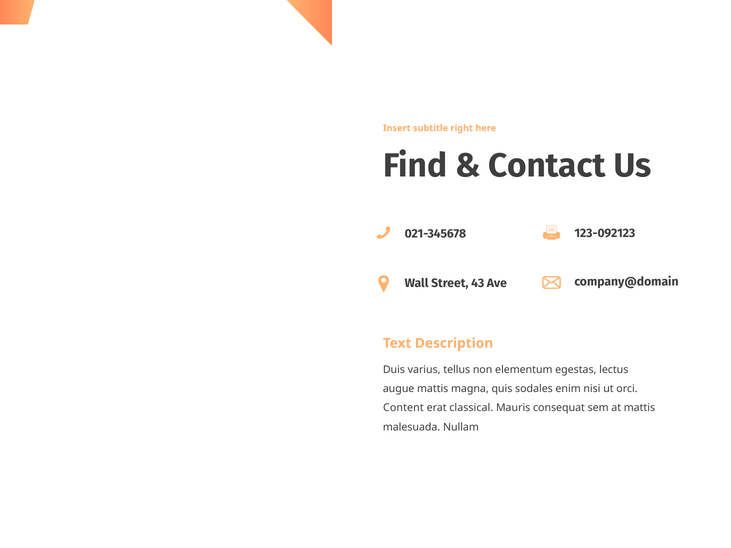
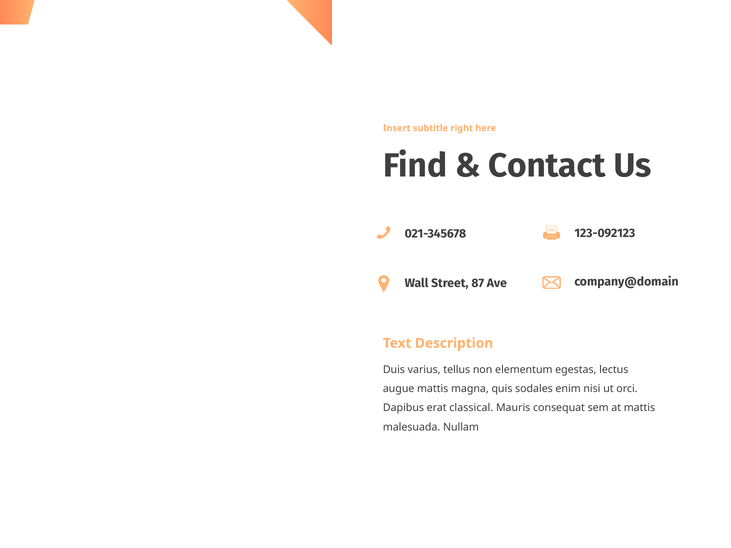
43: 43 -> 87
Content: Content -> Dapibus
